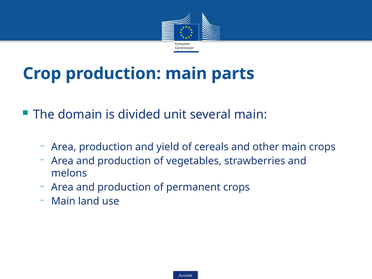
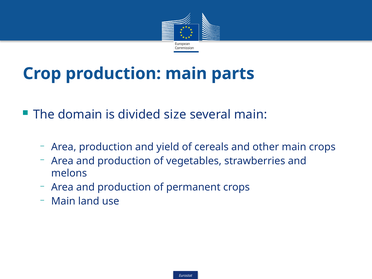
unit: unit -> size
